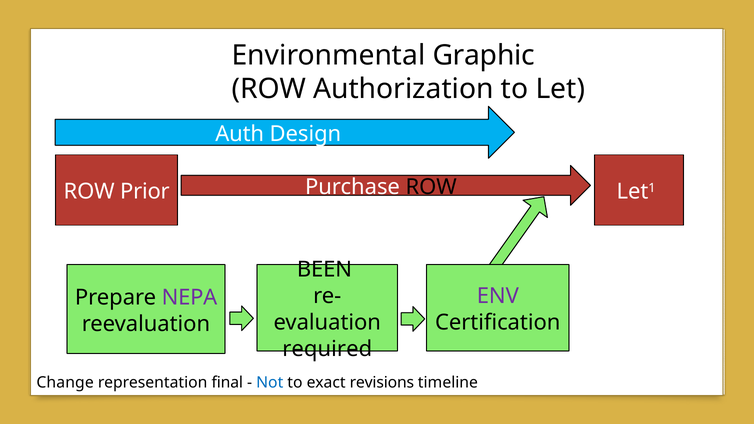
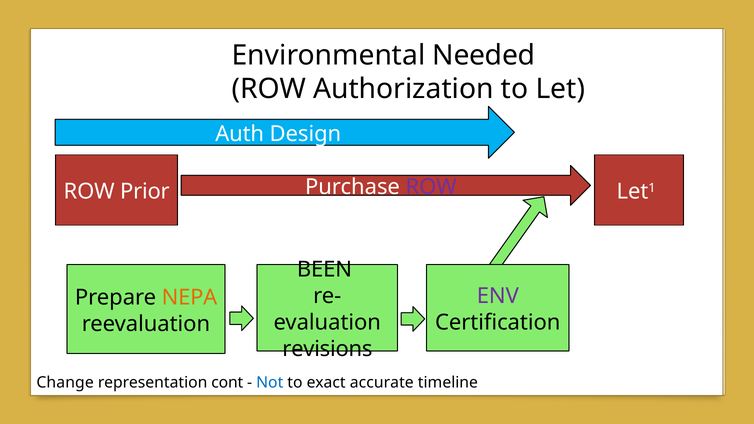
Graphic: Graphic -> Needed
ROW at (431, 187) colour: black -> purple
NEPA colour: purple -> orange
required: required -> revisions
final: final -> cont
revisions: revisions -> accurate
